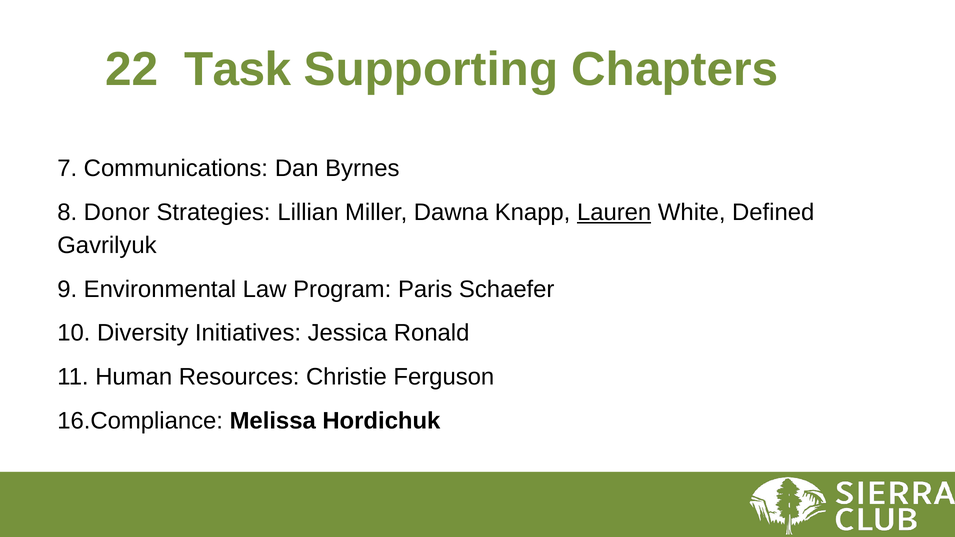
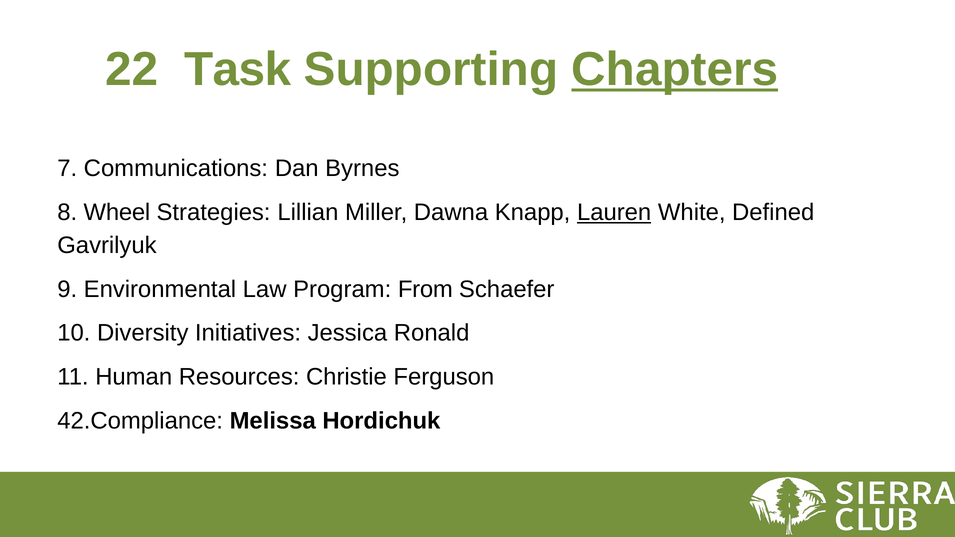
Chapters underline: none -> present
Donor: Donor -> Wheel
Paris: Paris -> From
16.Compliance: 16.Compliance -> 42.Compliance
